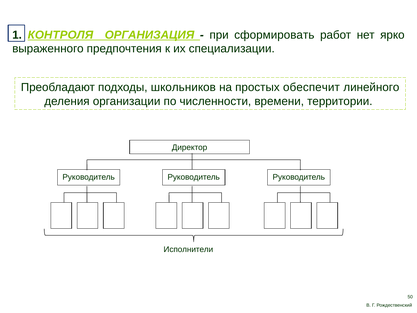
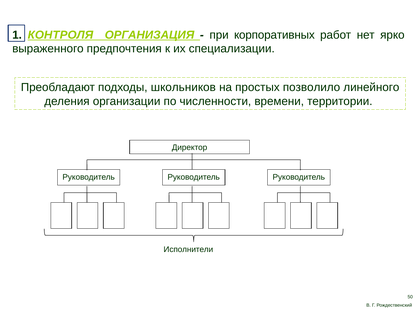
сформировать: сформировать -> корпоративных
обеспечит: обеспечит -> позволило
